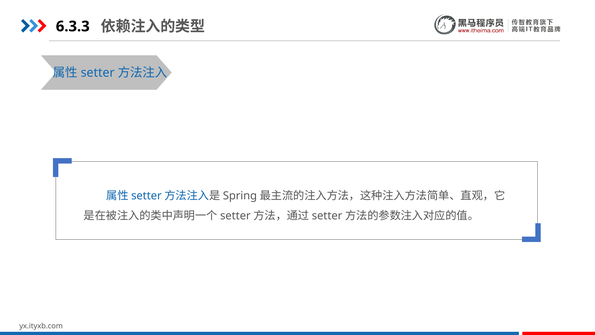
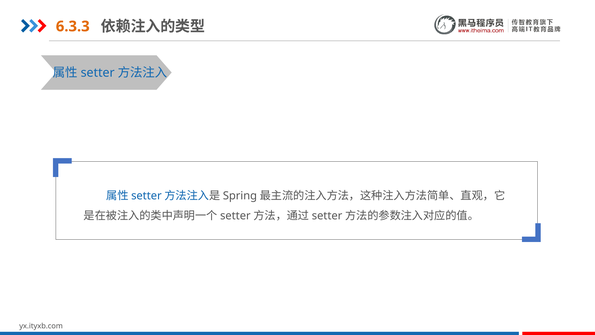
6.3.3 colour: black -> orange
